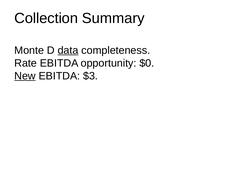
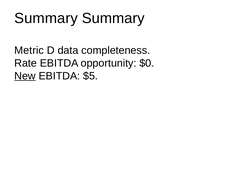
Collection at (46, 18): Collection -> Summary
Monte: Monte -> Metric
data underline: present -> none
$3: $3 -> $5
